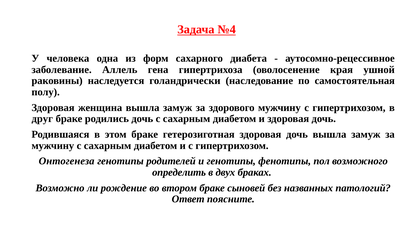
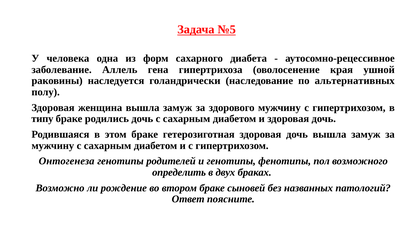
№4: №4 -> №5
самостоятельная: самостоятельная -> альтернативных
друг: друг -> типу
